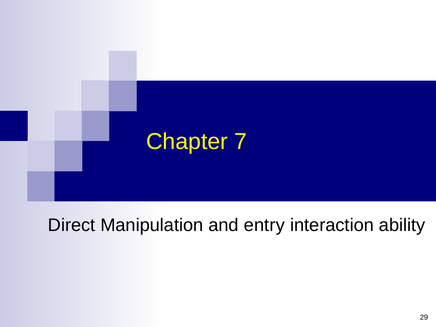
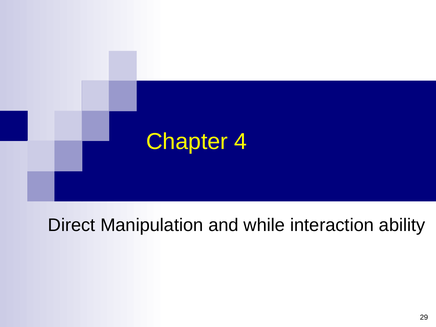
7: 7 -> 4
entry: entry -> while
